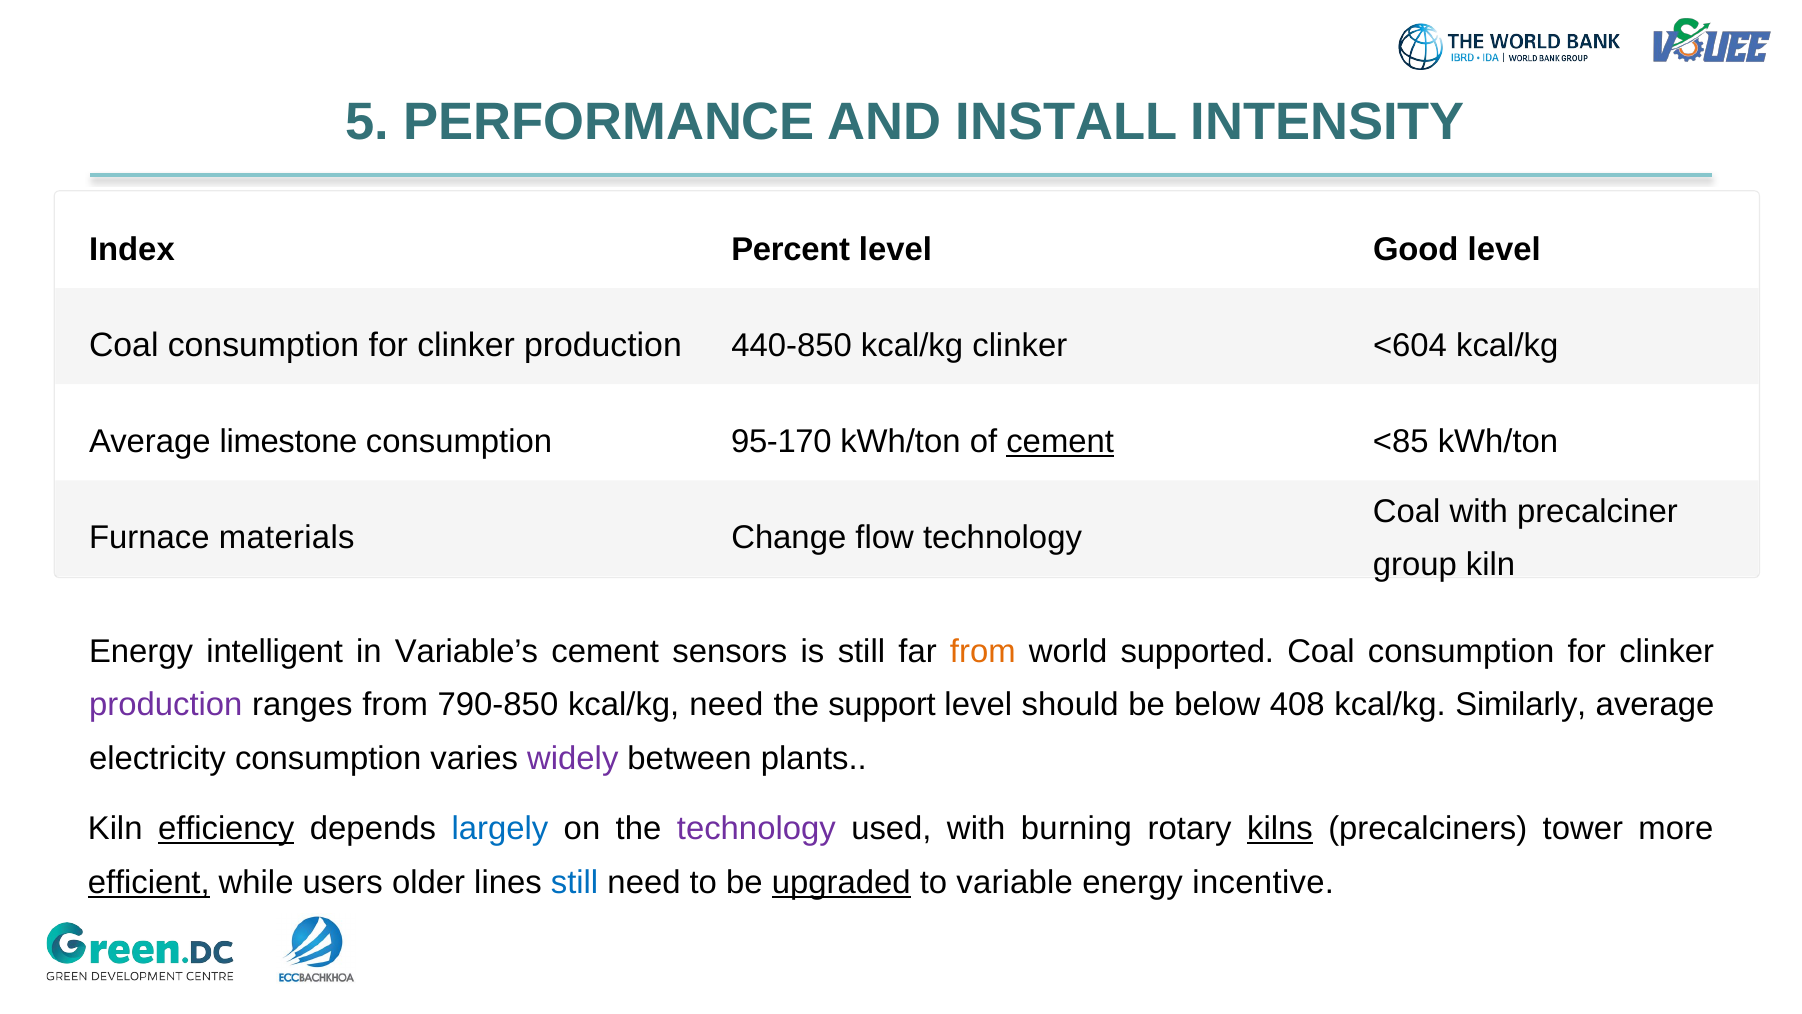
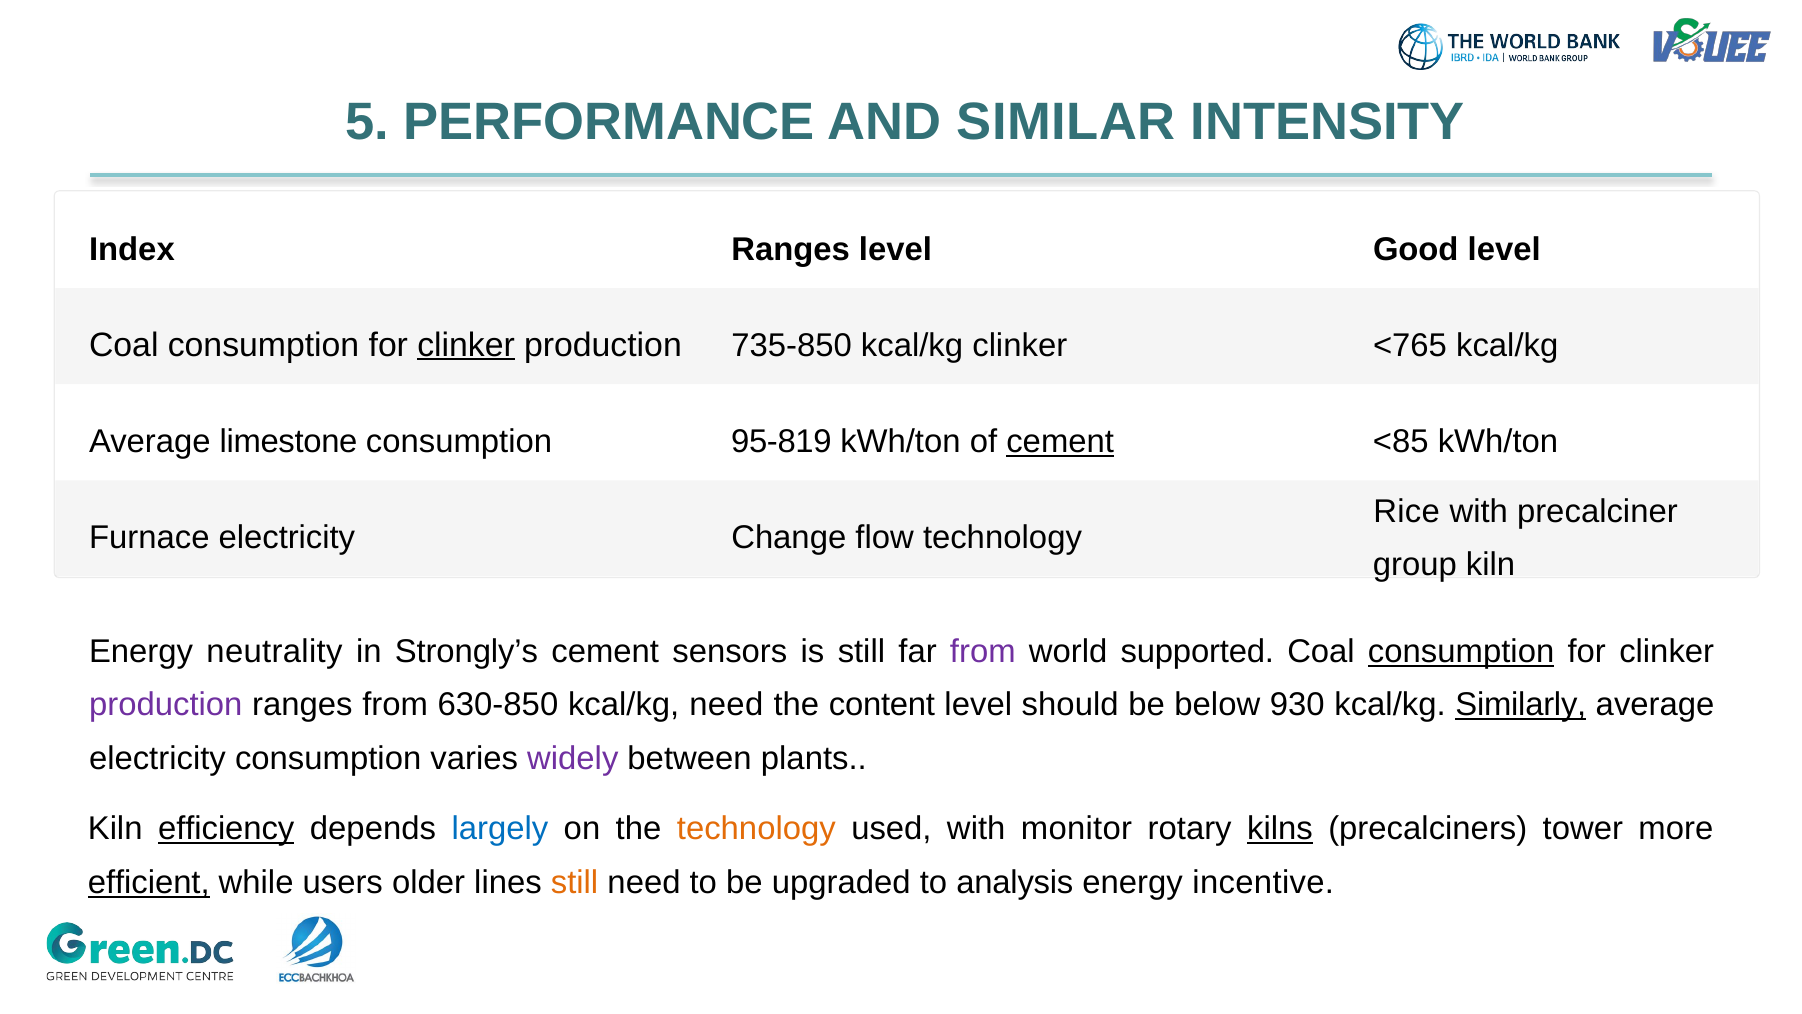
INSTALL: INSTALL -> SIMILAR
Index Percent: Percent -> Ranges
clinker at (466, 345) underline: none -> present
440-850: 440-850 -> 735-850
<604: <604 -> <765
95-170: 95-170 -> 95-819
Coal at (1407, 511): Coal -> Rice
Furnace materials: materials -> electricity
intelligent: intelligent -> neutrality
Variable’s: Variable’s -> Strongly’s
from at (983, 651) colour: orange -> purple
consumption at (1461, 651) underline: none -> present
790-850: 790-850 -> 630-850
support: support -> content
408: 408 -> 930
Similarly underline: none -> present
technology at (756, 829) colour: purple -> orange
burning: burning -> monitor
still at (575, 882) colour: blue -> orange
upgraded underline: present -> none
variable: variable -> analysis
